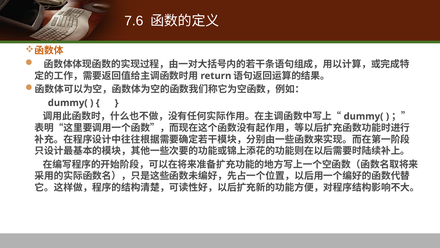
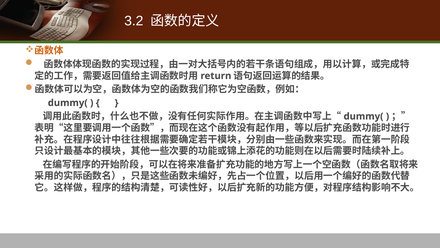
7.6: 7.6 -> 3.2
